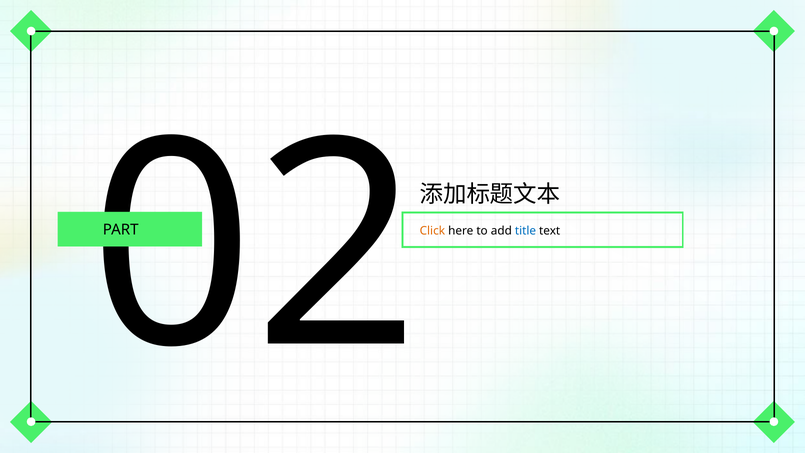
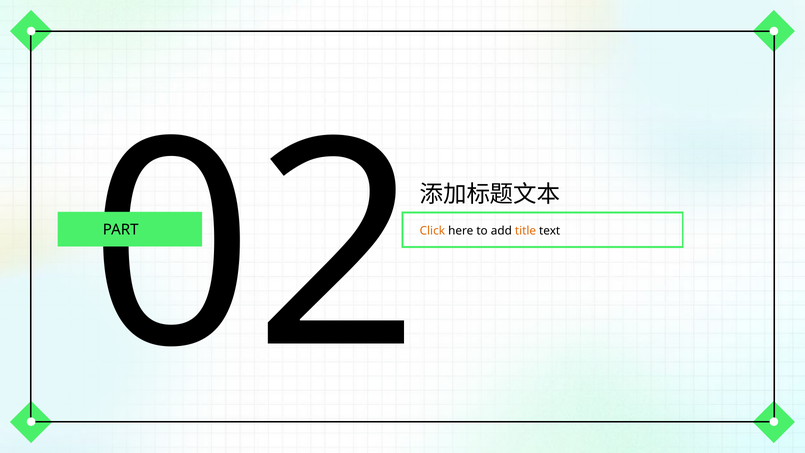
title colour: blue -> orange
